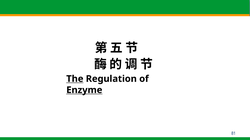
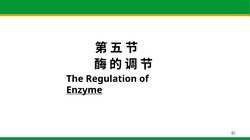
The underline: present -> none
